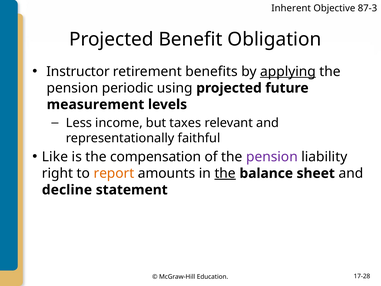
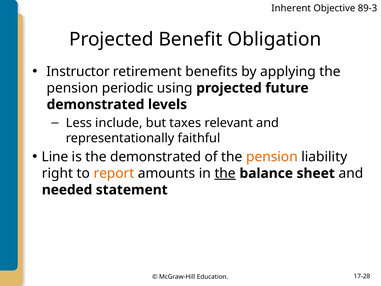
87-3: 87-3 -> 89-3
applying underline: present -> none
measurement at (95, 104): measurement -> demonstrated
income: income -> include
Like: Like -> Line
the compensation: compensation -> demonstrated
pension at (272, 157) colour: purple -> orange
decline: decline -> needed
